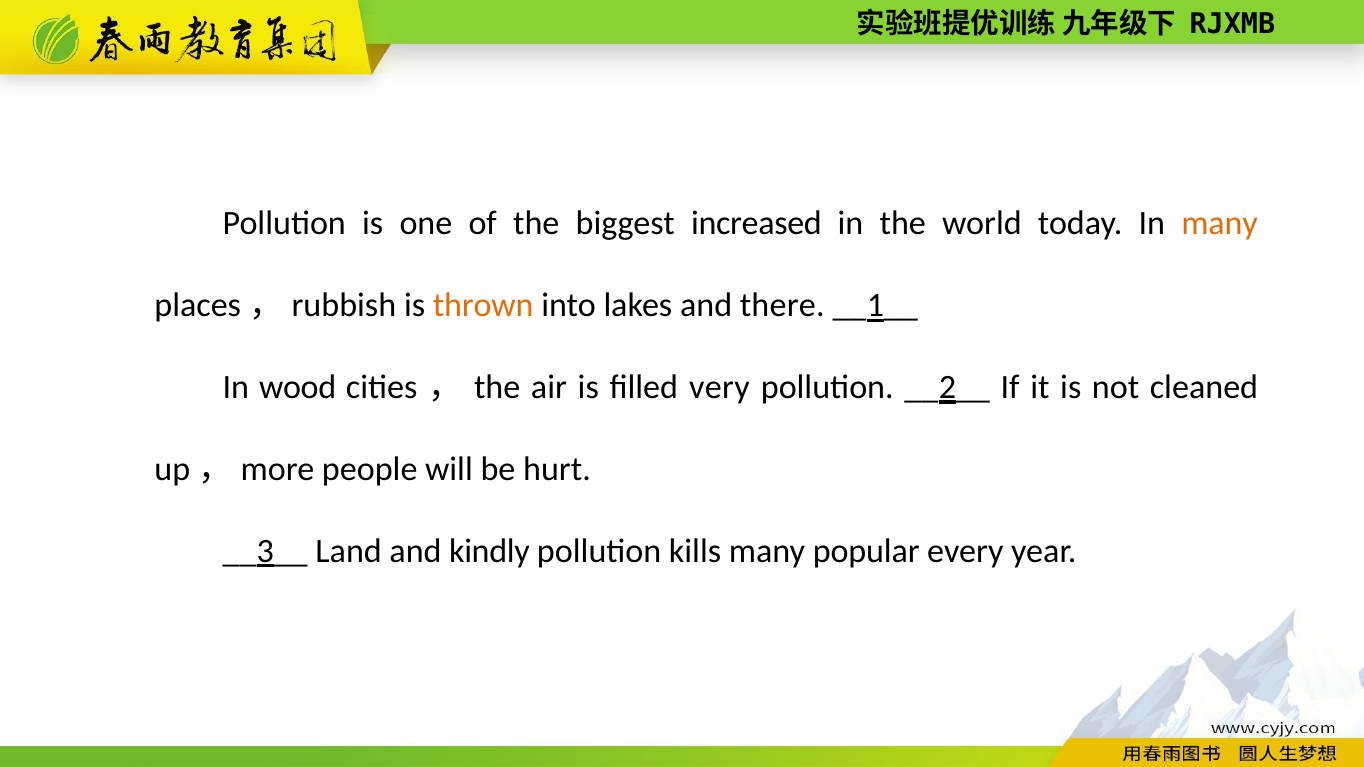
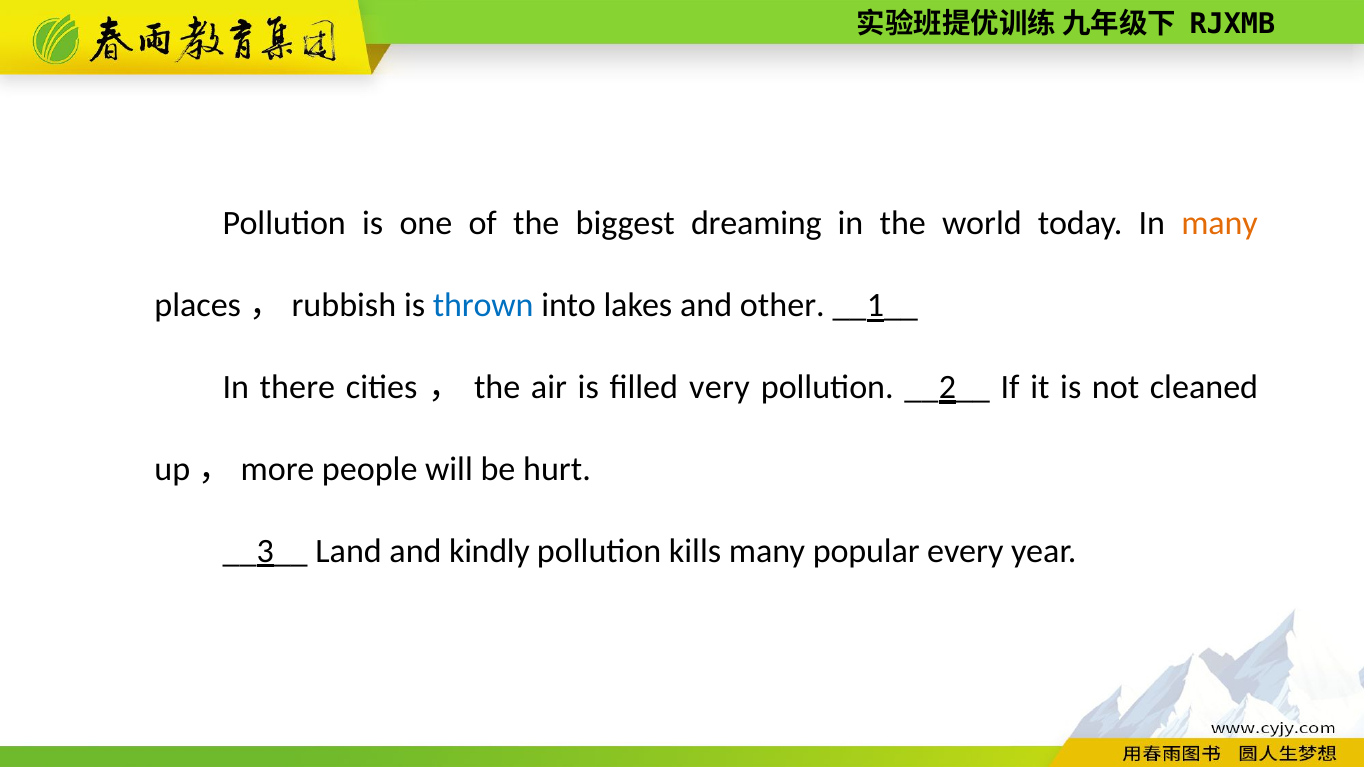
increased: increased -> dreaming
thrown colour: orange -> blue
there: there -> other
wood: wood -> there
